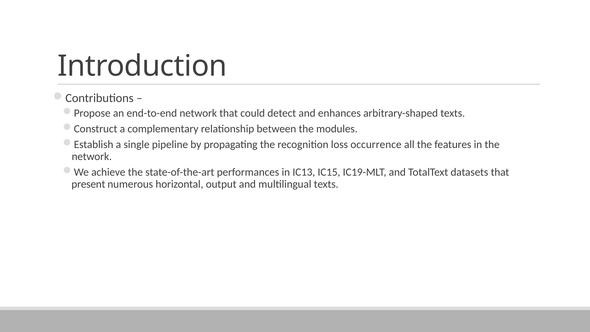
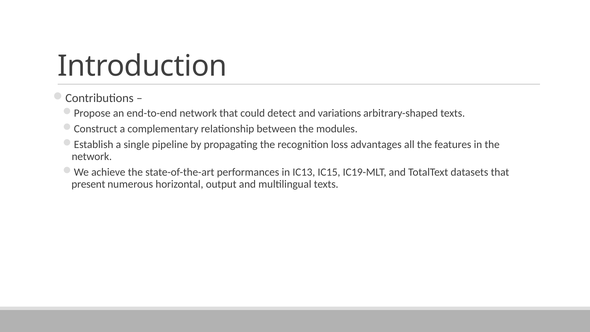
enhances: enhances -> variations
occurrence: occurrence -> advantages
